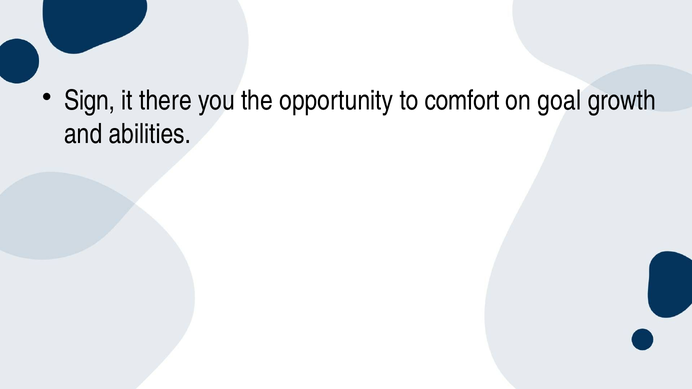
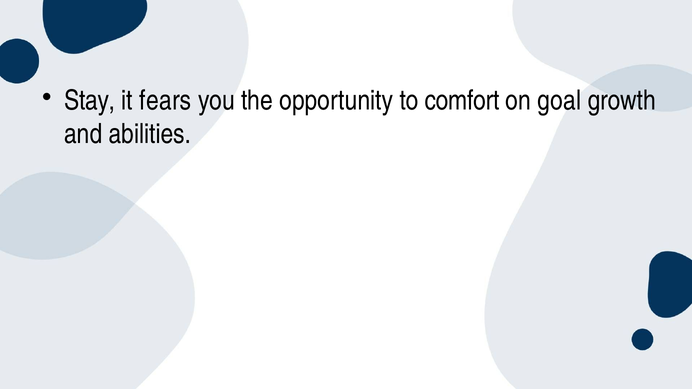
Sign: Sign -> Stay
there: there -> fears
